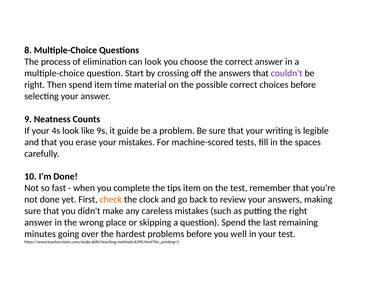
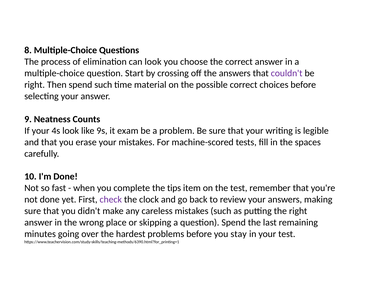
spend item: item -> such
guide: guide -> exam
check colour: orange -> purple
well: well -> stay
